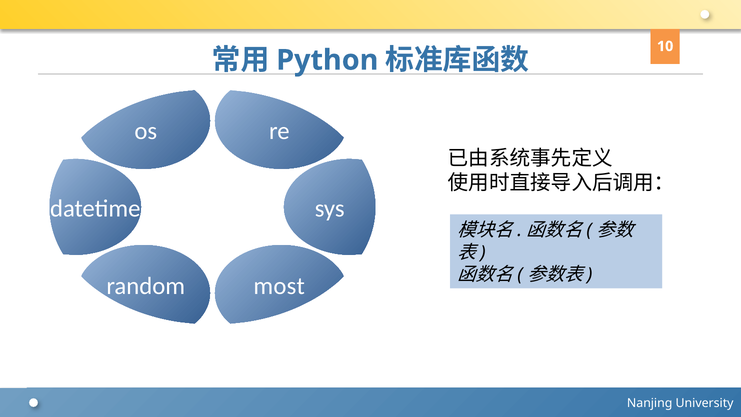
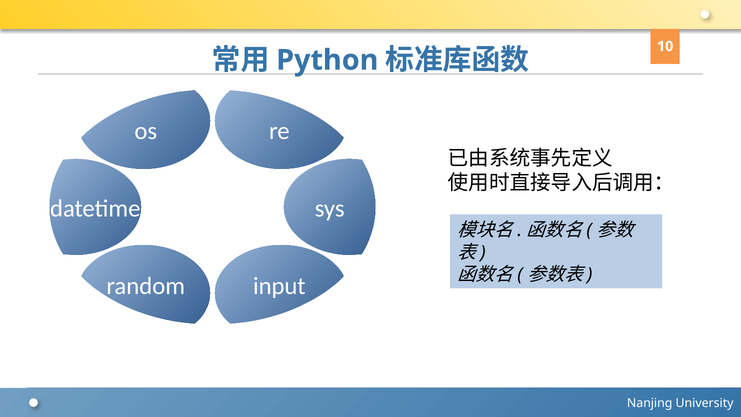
most: most -> input
